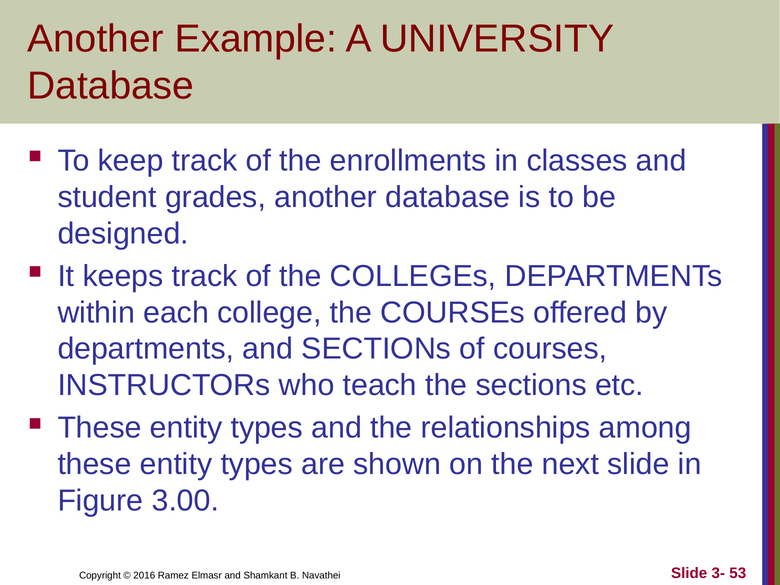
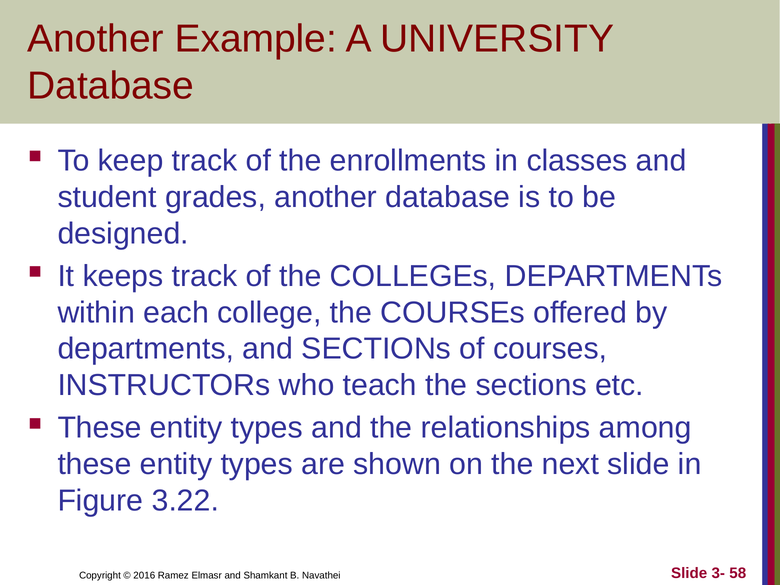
3.00: 3.00 -> 3.22
53: 53 -> 58
